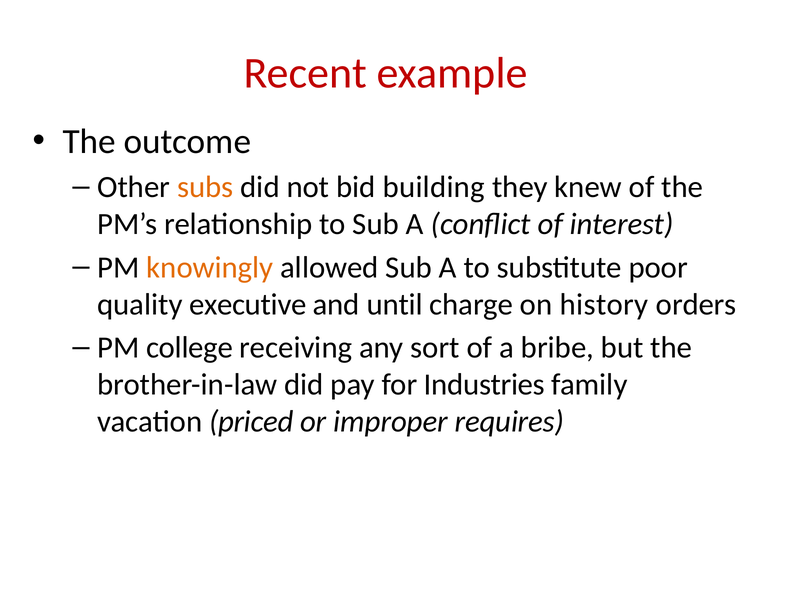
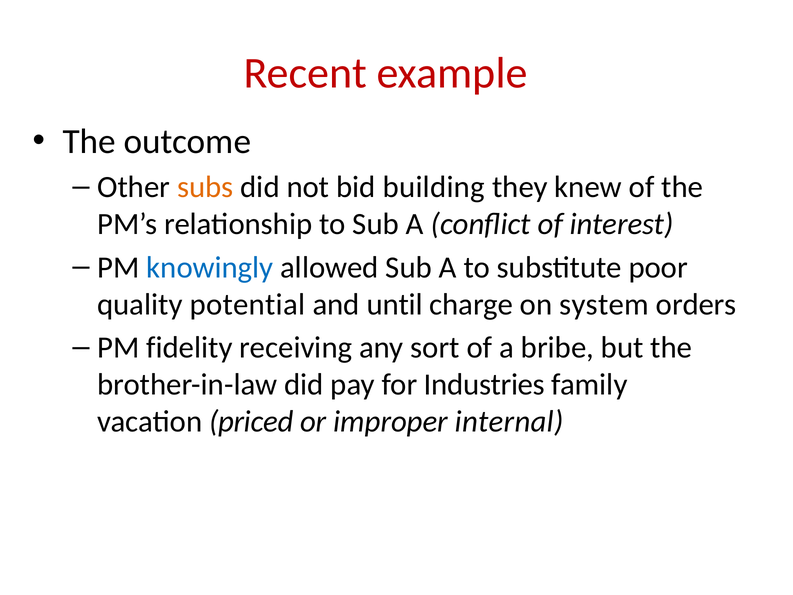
knowingly colour: orange -> blue
executive: executive -> potential
history: history -> system
college: college -> fidelity
requires: requires -> internal
